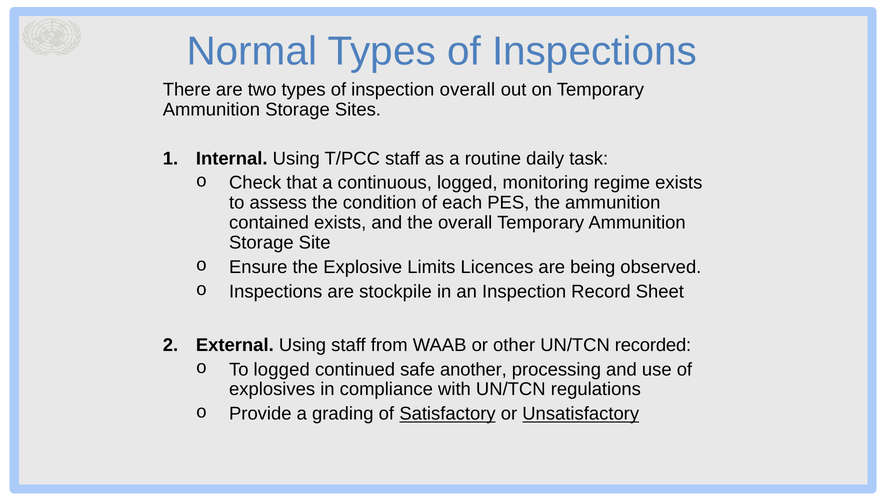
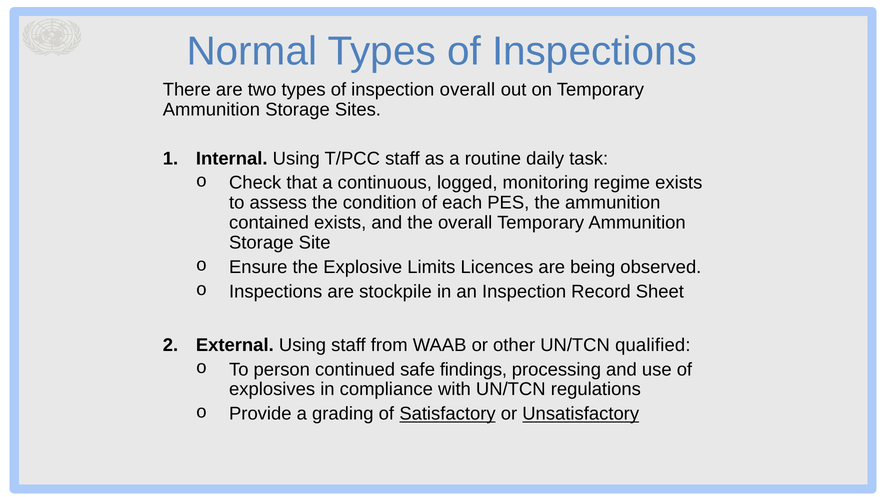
recorded: recorded -> qualified
To logged: logged -> person
another: another -> findings
